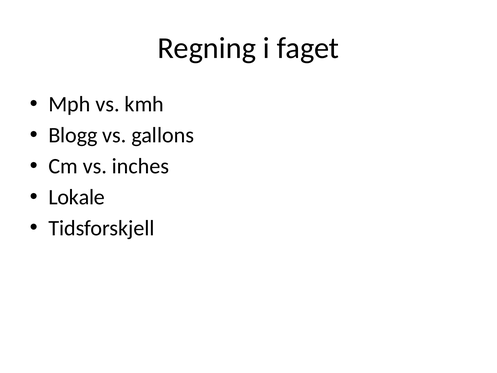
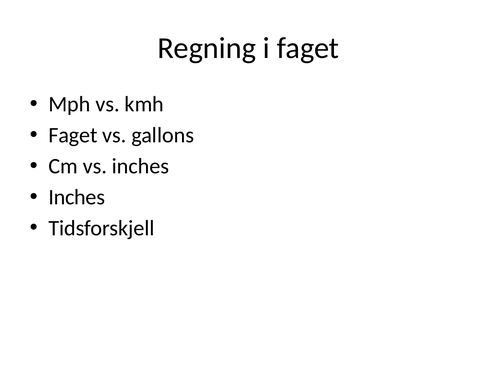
Blogg at (73, 135): Blogg -> Faget
Lokale at (77, 197): Lokale -> Inches
